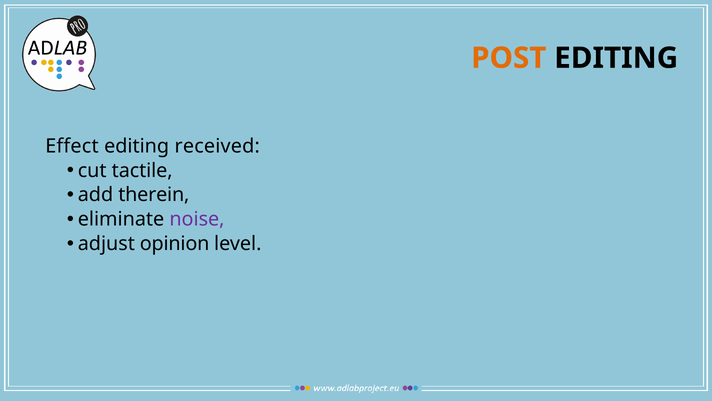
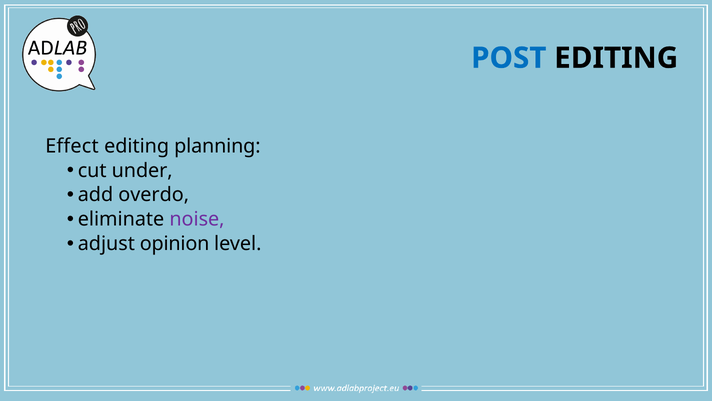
POST colour: orange -> blue
received: received -> planning
tactile: tactile -> under
therein: therein -> overdo
